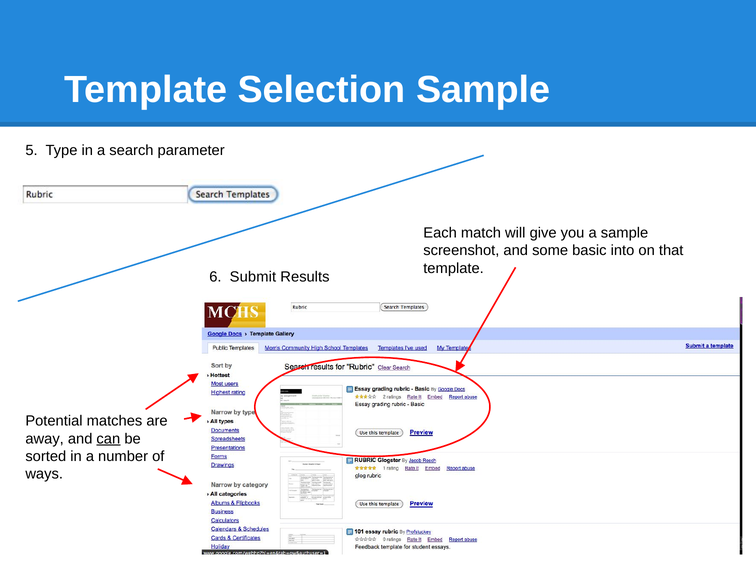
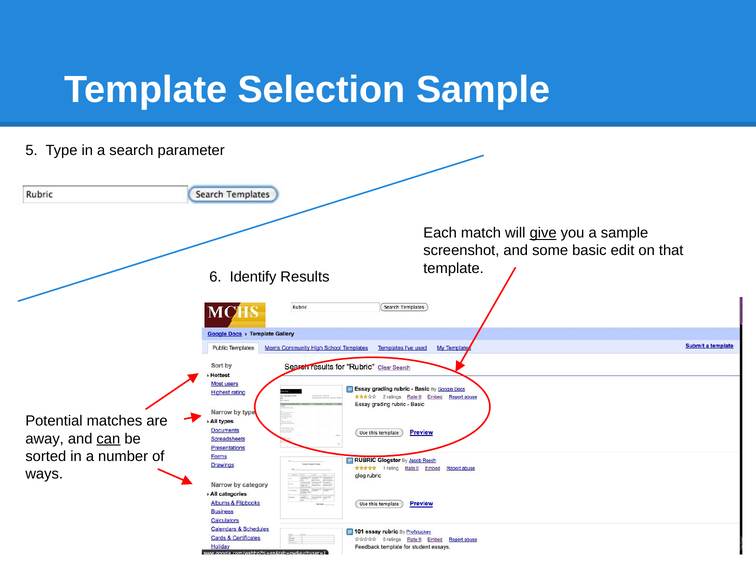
give underline: none -> present
into: into -> edit
Submit: Submit -> Identify
